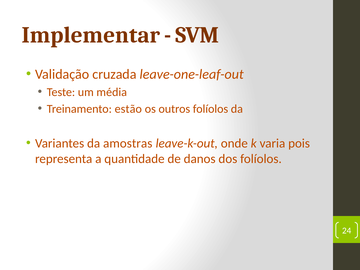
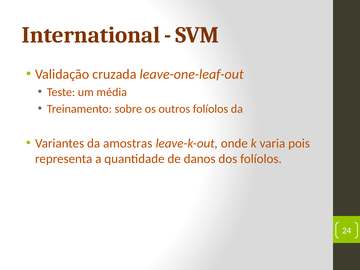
Implementar: Implementar -> International
estão: estão -> sobre
